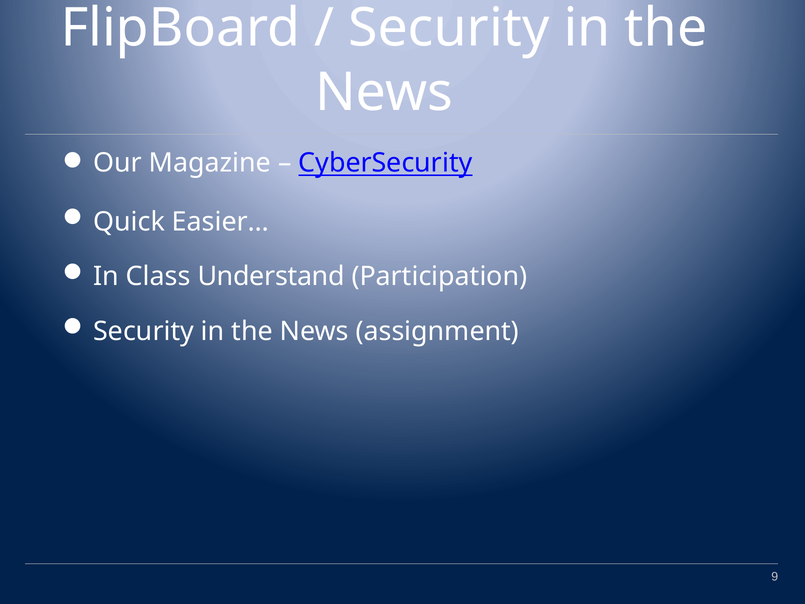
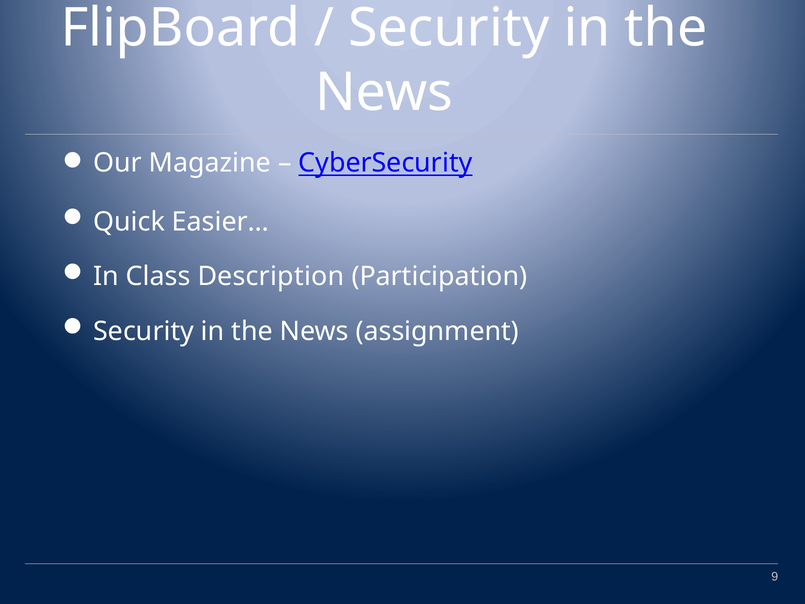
Understand: Understand -> Description
